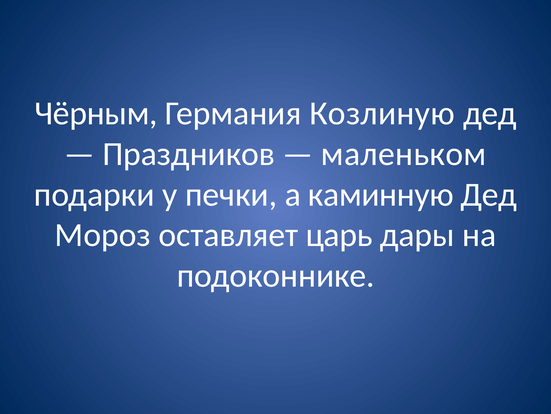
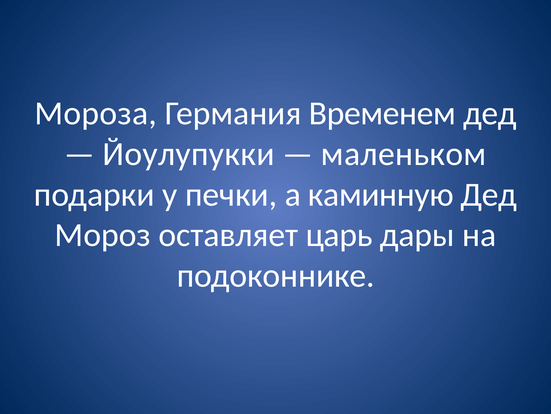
Чёрным: Чёрным -> Мороза
Козлиную: Козлиную -> Временем
Праздников: Праздников -> Йоулупукки
